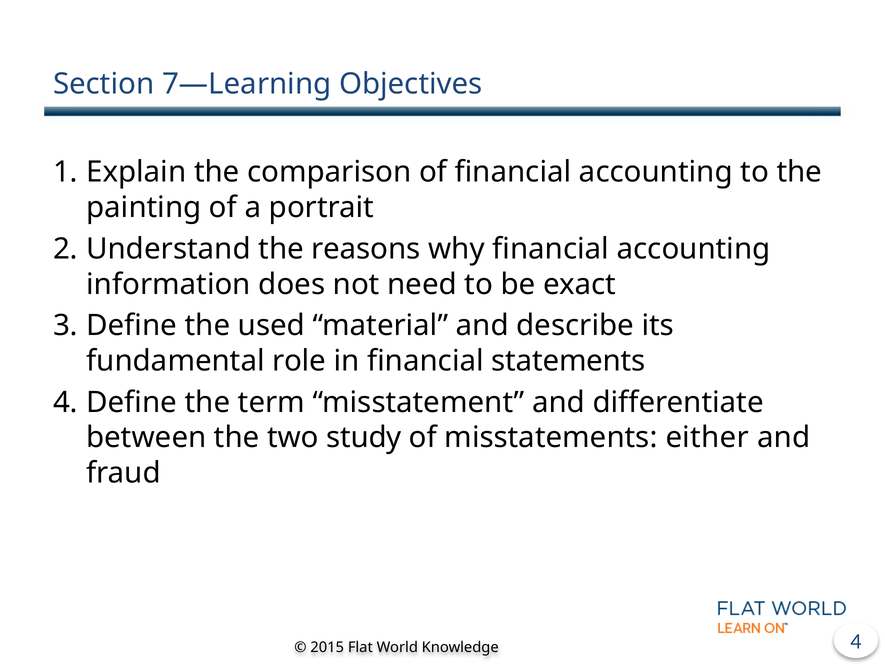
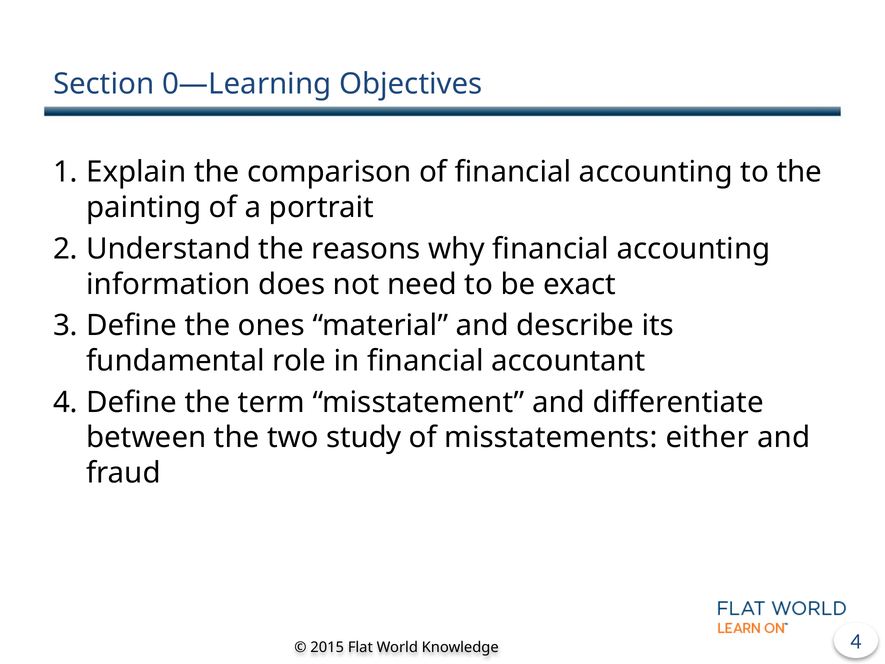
7—Learning: 7—Learning -> 0—Learning
used: used -> ones
statements: statements -> accountant
